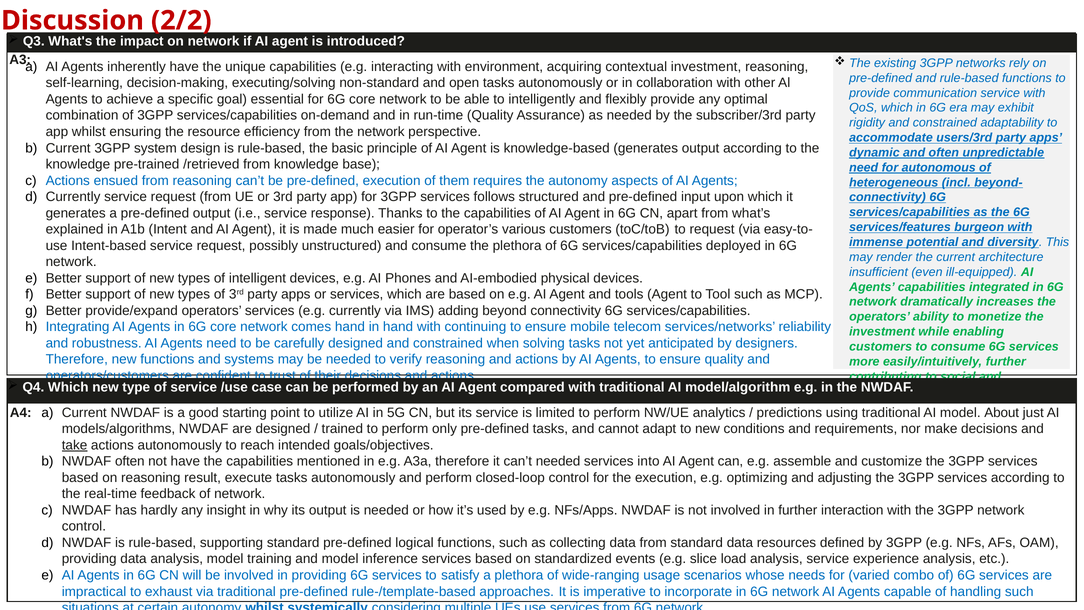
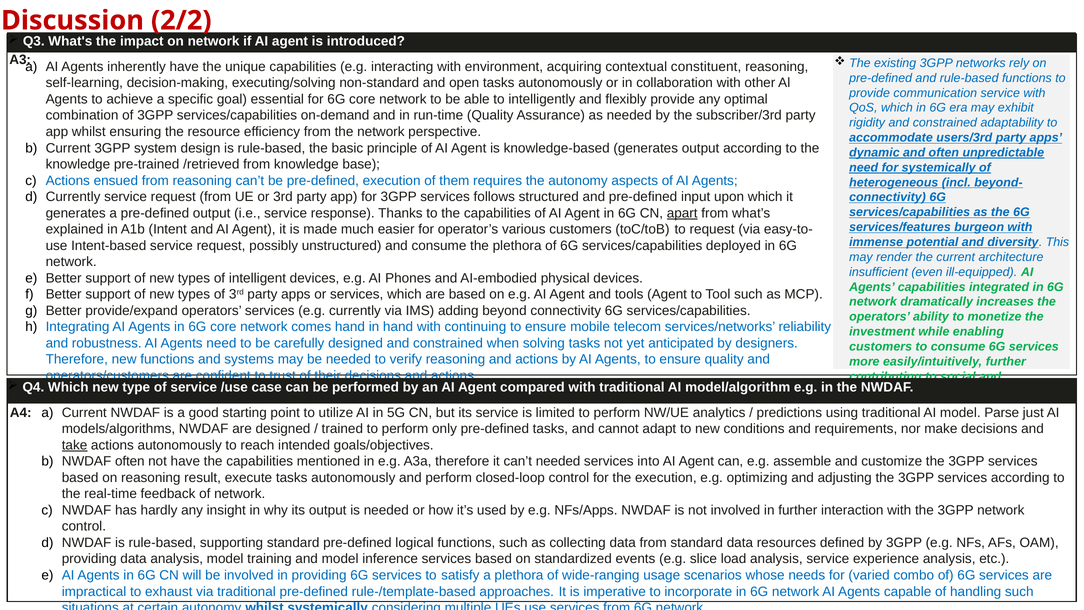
contextual investment: investment -> constituent
for autonomous: autonomous -> systemically
apart underline: none -> present
About: About -> Parse
